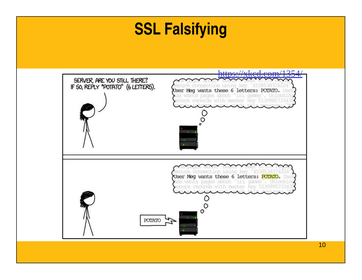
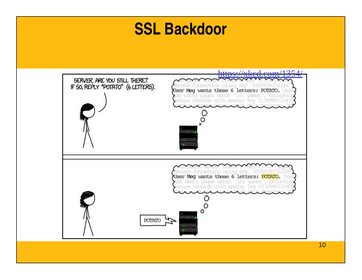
Falsifying: Falsifying -> Backdoor
